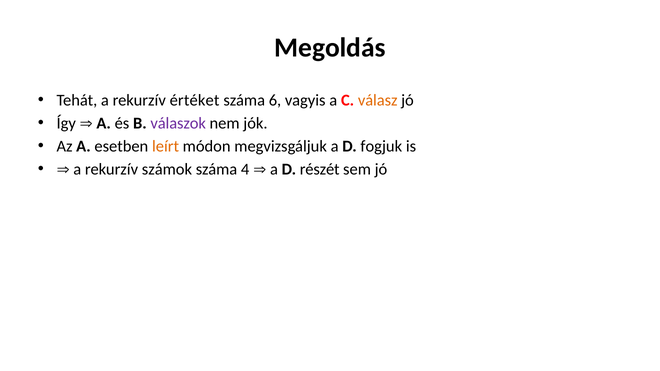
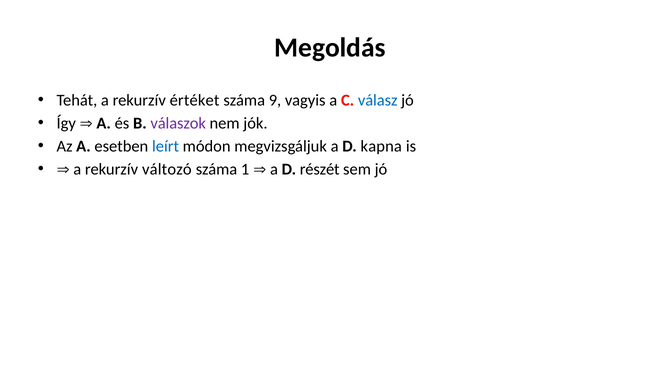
6: 6 -> 9
válasz colour: orange -> blue
leírt colour: orange -> blue
fogjuk: fogjuk -> kapna
számok: számok -> változó
4: 4 -> 1
